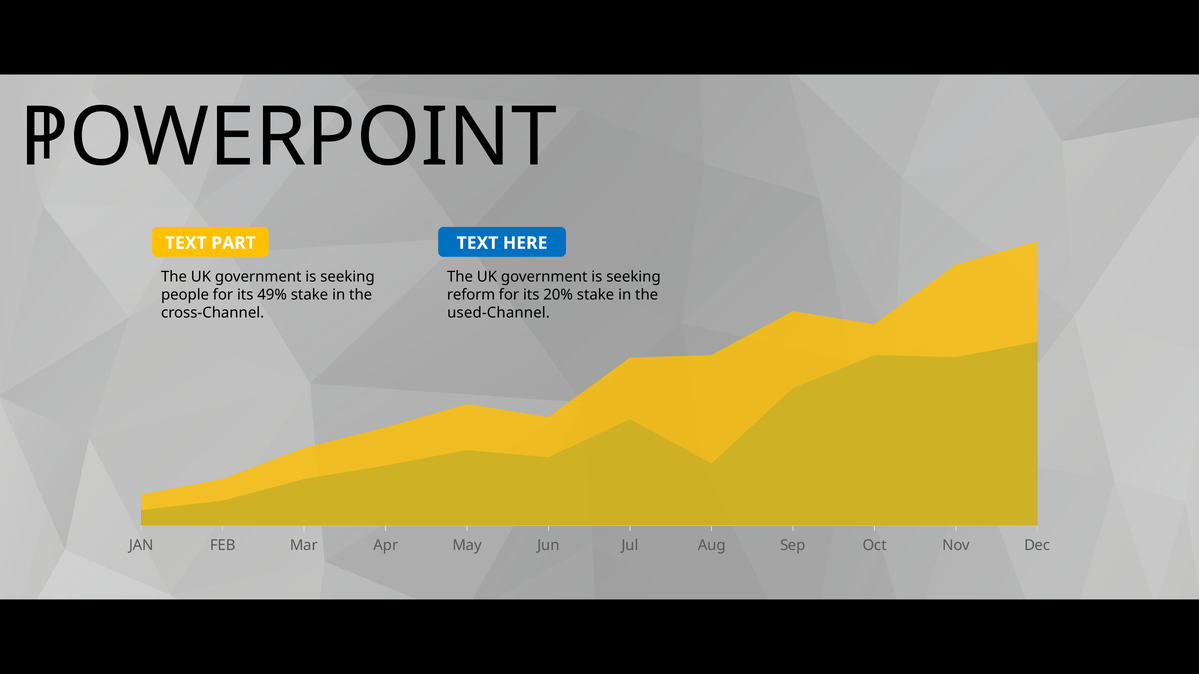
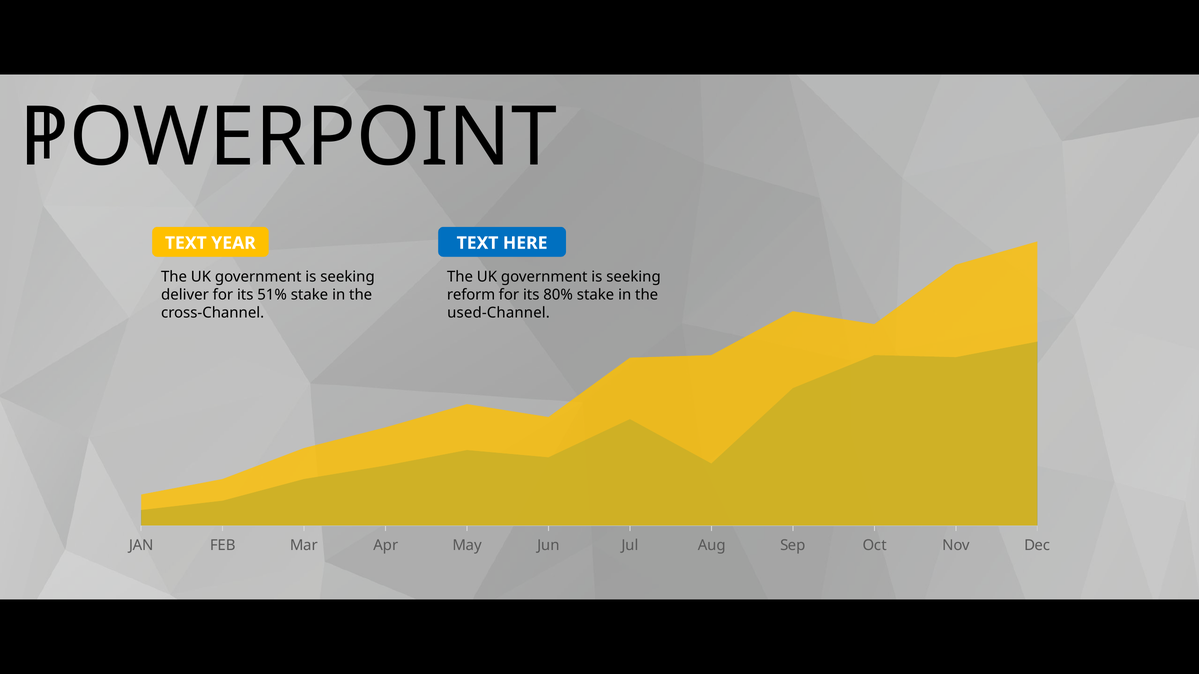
PART: PART -> YEAR
people: people -> deliver
49%: 49% -> 51%
20%: 20% -> 80%
